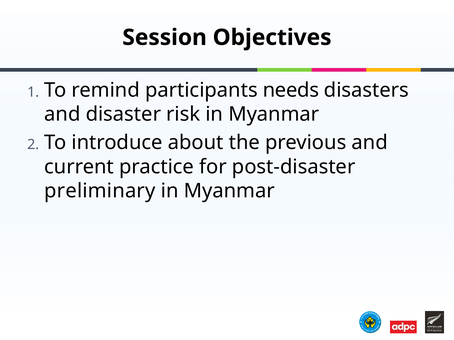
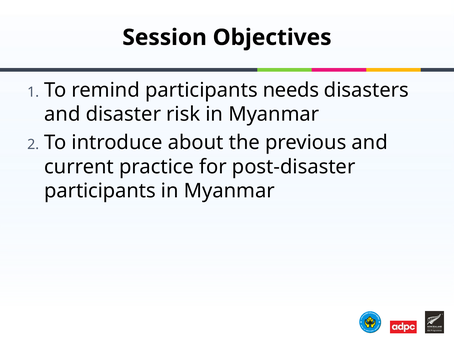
preliminary at (100, 191): preliminary -> participants
